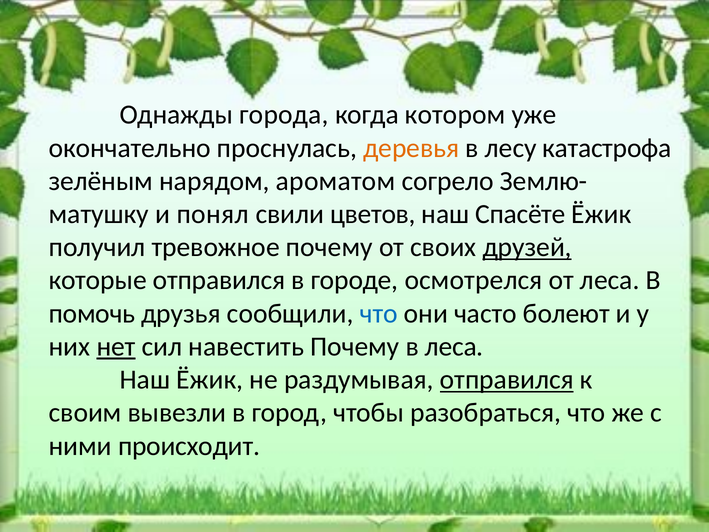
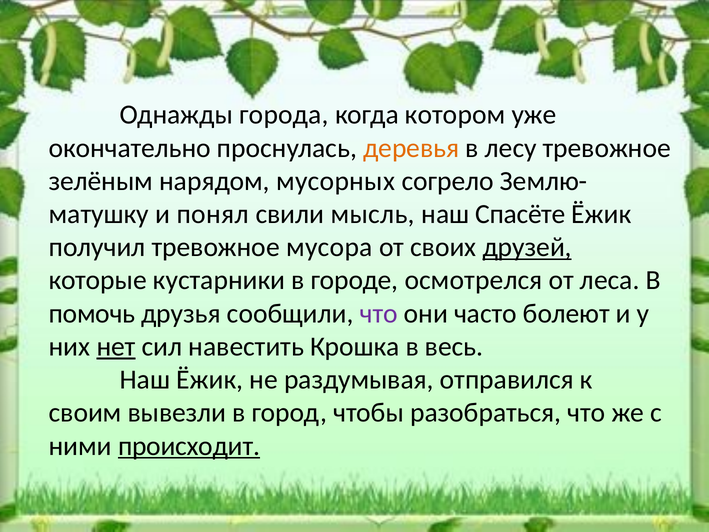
лесу катастрофа: катастрофа -> тревожное
ароматом: ароматом -> мусорных
цветов: цветов -> мысль
тревожное почему: почему -> мусора
которые отправился: отправился -> кустарники
что at (379, 313) colour: blue -> purple
навестить Почему: Почему -> Крошка
в леса: леса -> весь
отправился at (507, 380) underline: present -> none
происходит underline: none -> present
